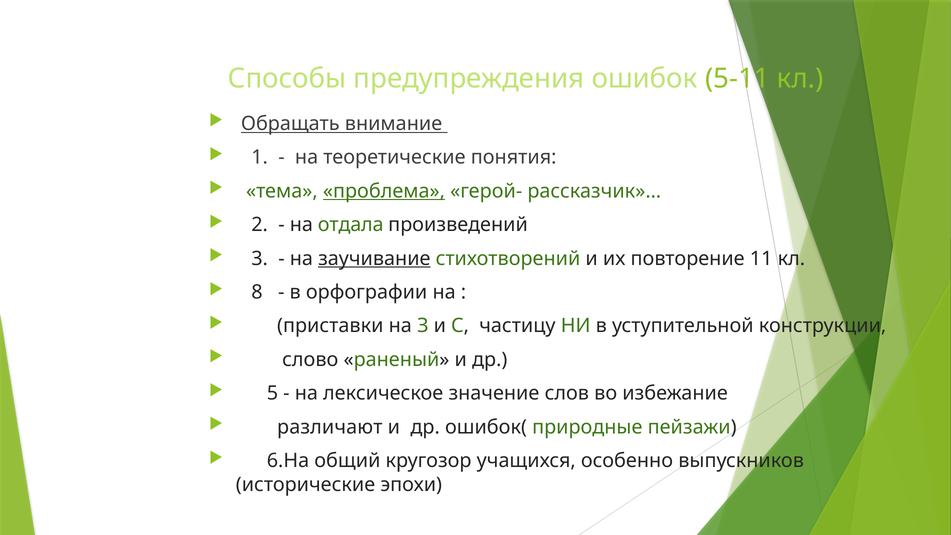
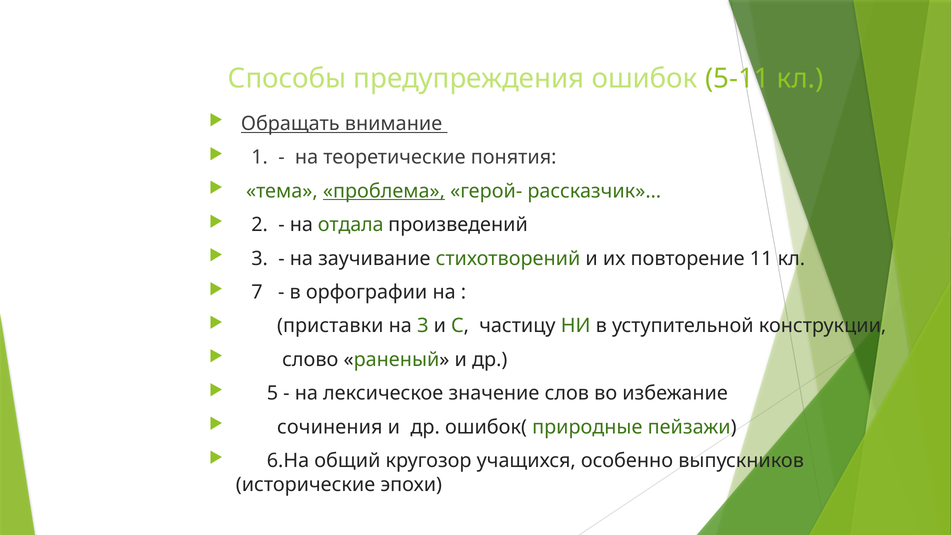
заучивание underline: present -> none
8: 8 -> 7
различают: различают -> сочинения
